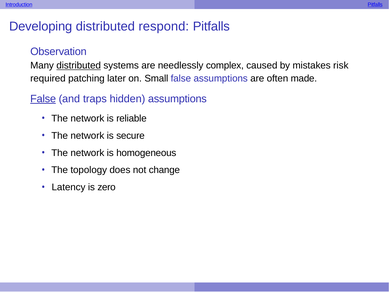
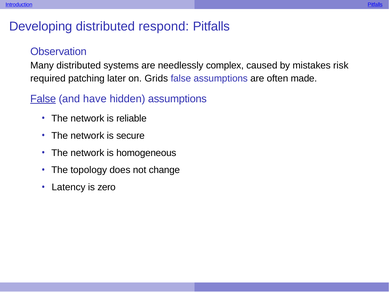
distributed at (79, 66) underline: present -> none
Small: Small -> Grids
traps: traps -> have
